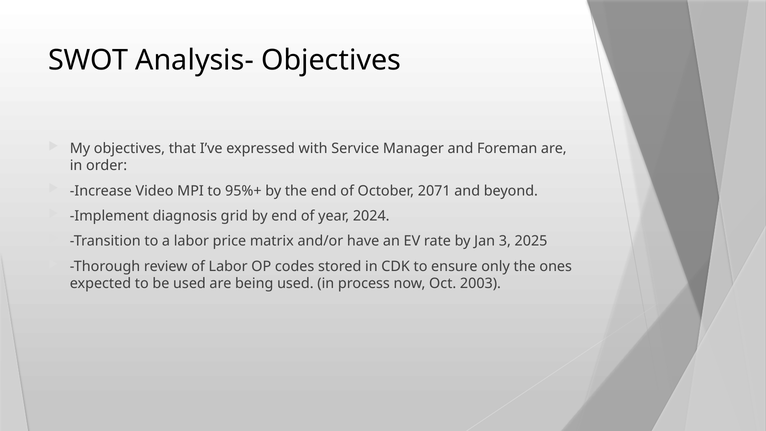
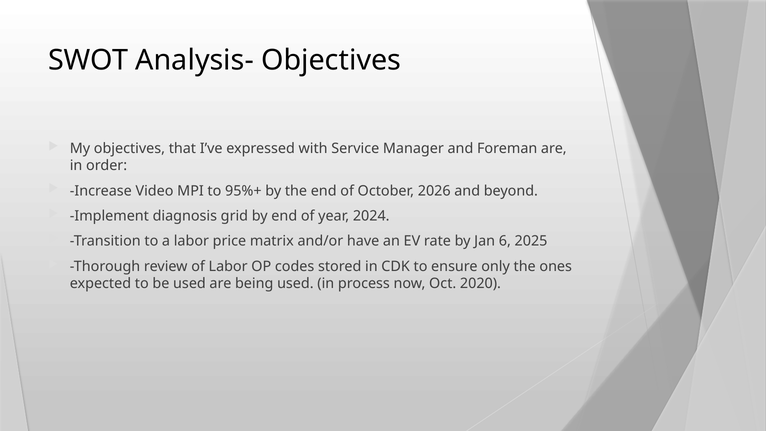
2071: 2071 -> 2026
3: 3 -> 6
2003: 2003 -> 2020
